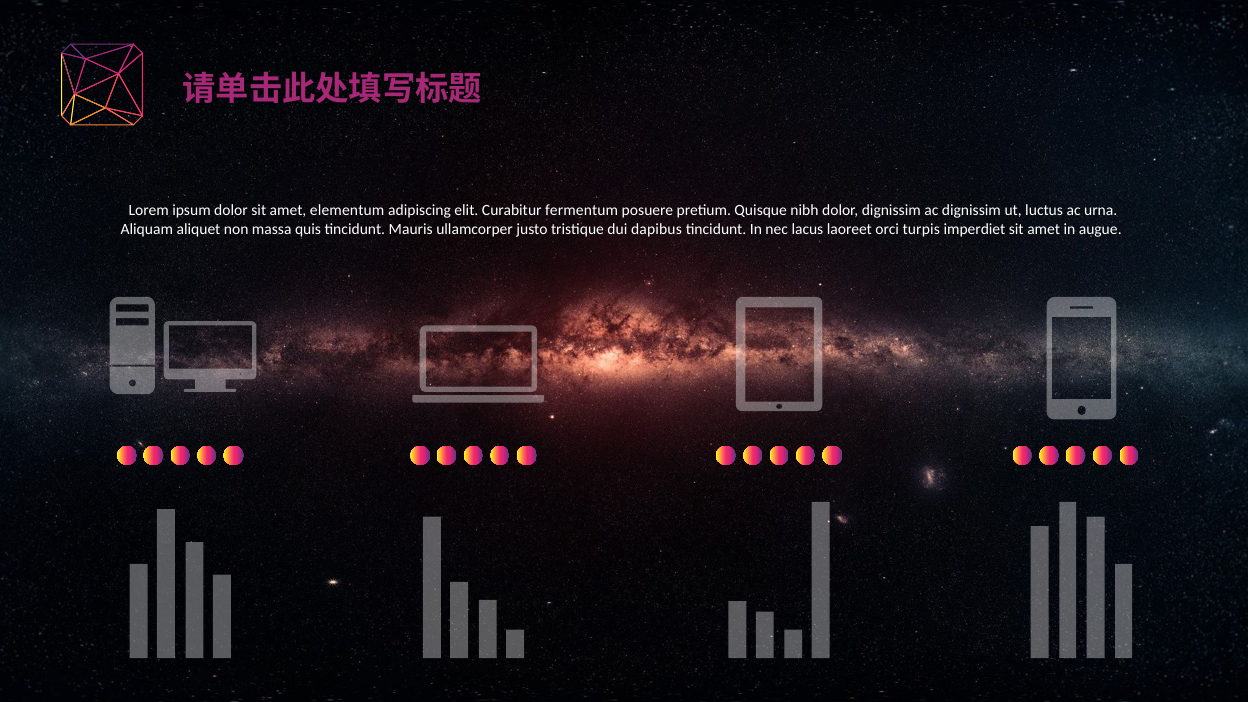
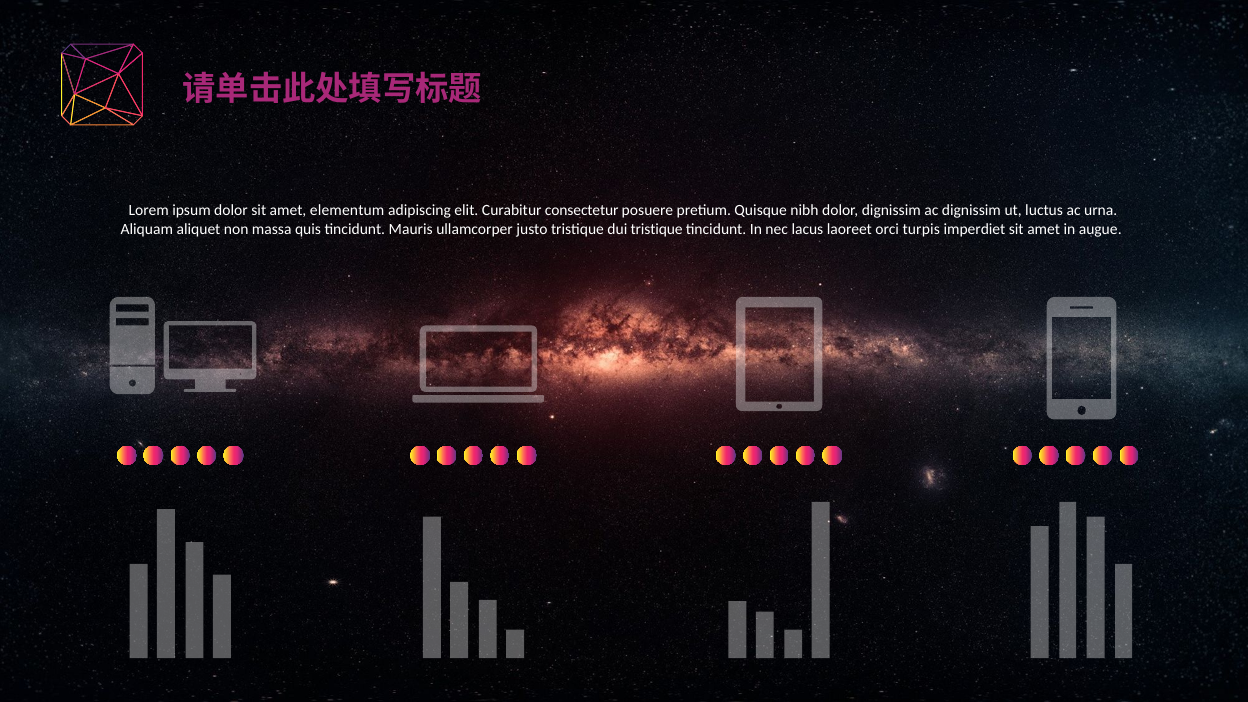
fermentum: fermentum -> consectetur
dui dapibus: dapibus -> tristique
